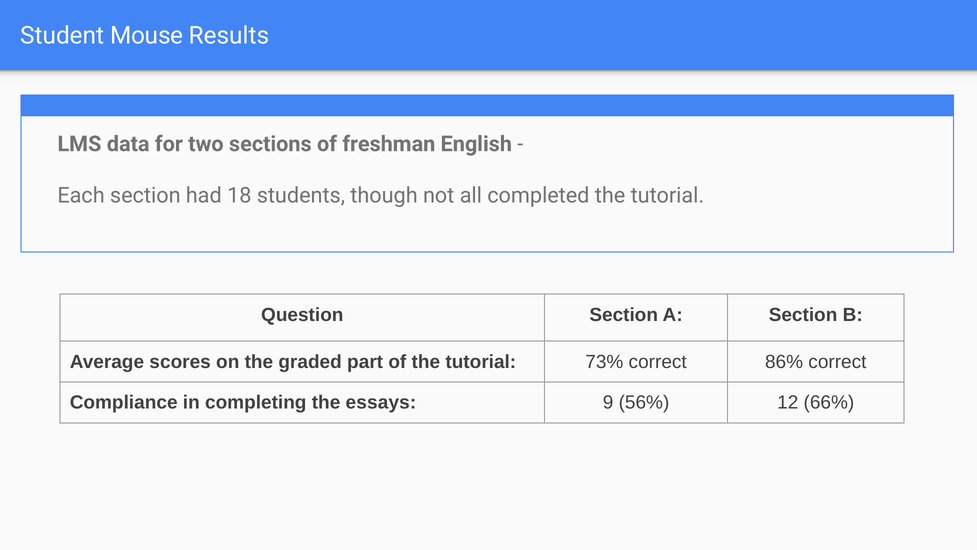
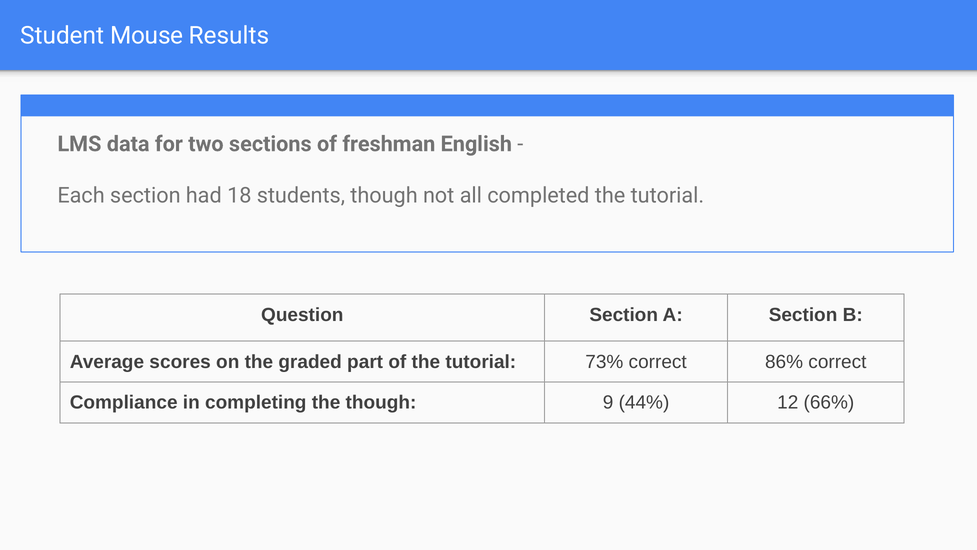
the essays: essays -> though
56%: 56% -> 44%
